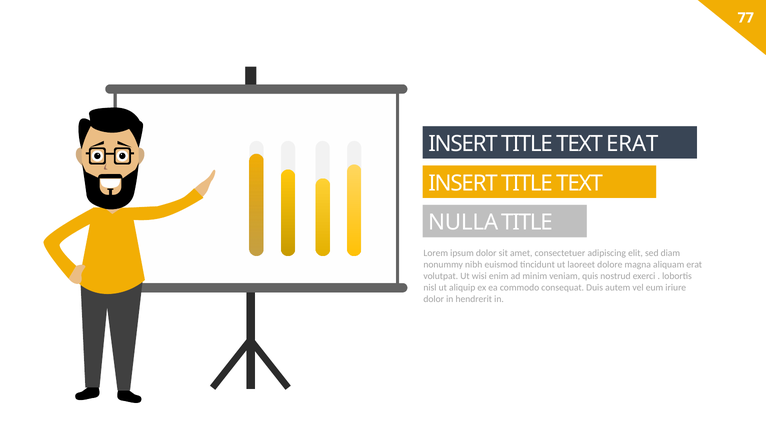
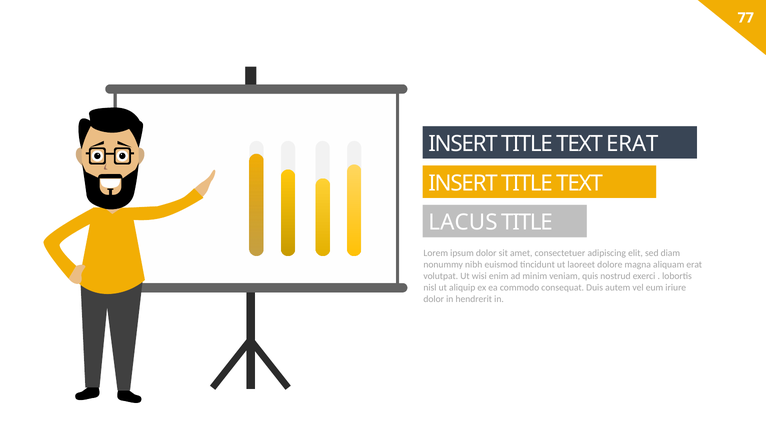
NULLA: NULLA -> LACUS
